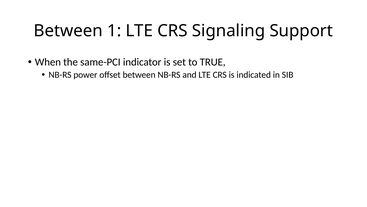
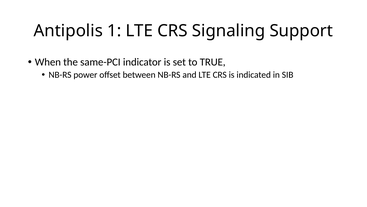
Between at (68, 31): Between -> Antipolis
